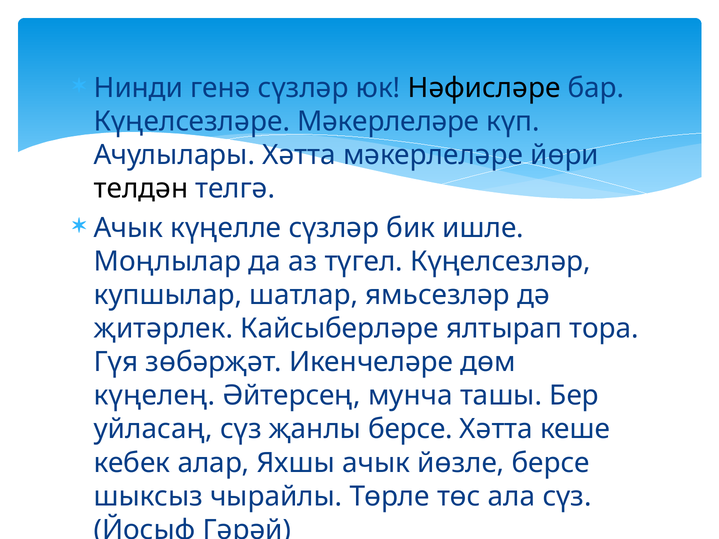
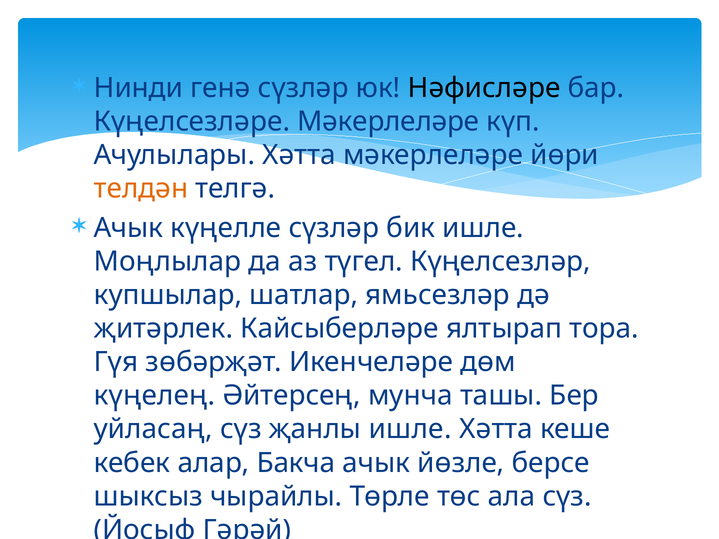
телдән colour: black -> orange
җанлы берсе: берсе -> ишле
Яхшы: Яхшы -> Бакча
